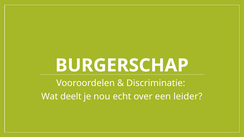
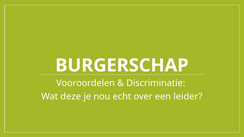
deelt: deelt -> deze
